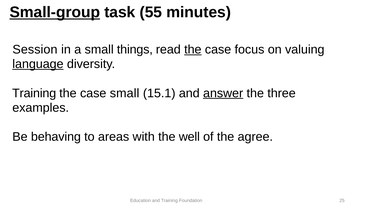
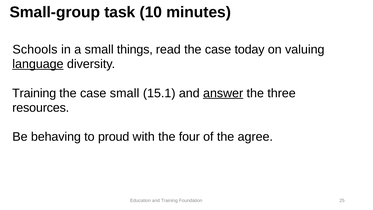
Small-group underline: present -> none
55: 55 -> 10
Session: Session -> Schools
the at (193, 50) underline: present -> none
focus: focus -> today
examples: examples -> resources
areas: areas -> proud
well: well -> four
